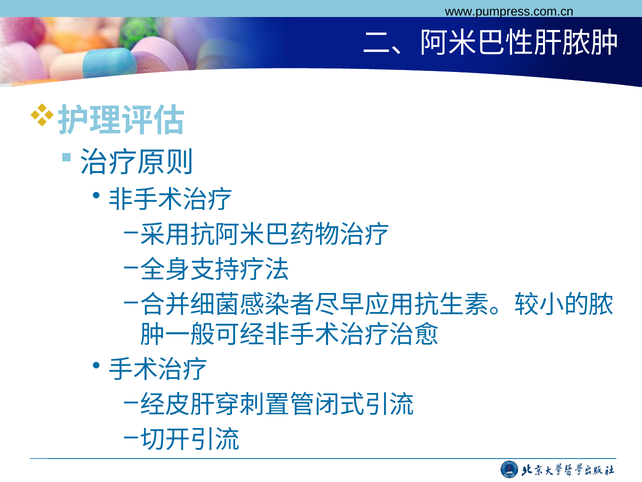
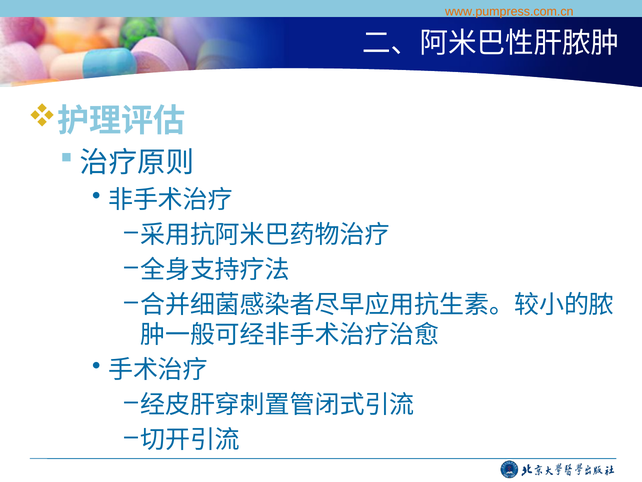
www.pumpress.com.cn colour: black -> orange
